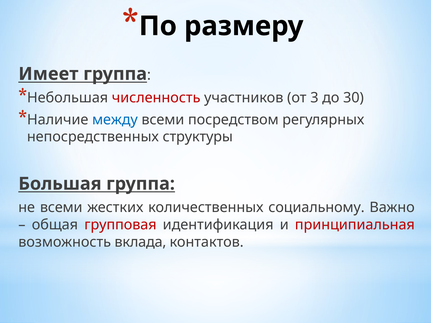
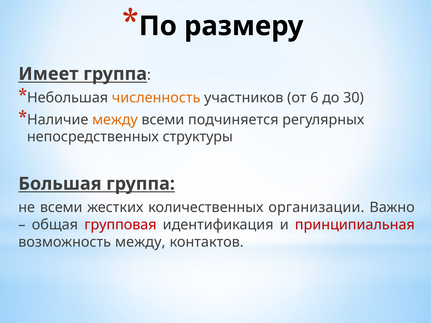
численность colour: red -> orange
3: 3 -> 6
между at (115, 120) colour: blue -> orange
посредством: посредством -> подчиняется
социальному: социальному -> организации
возможность вклада: вклада -> между
